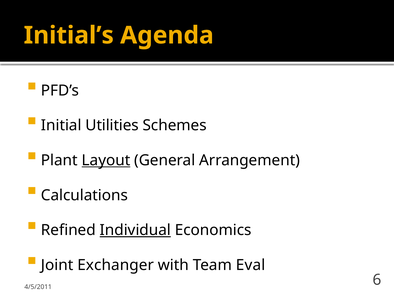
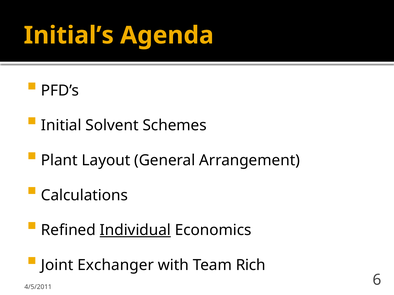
Utilities: Utilities -> Solvent
Layout underline: present -> none
Eval: Eval -> Rich
